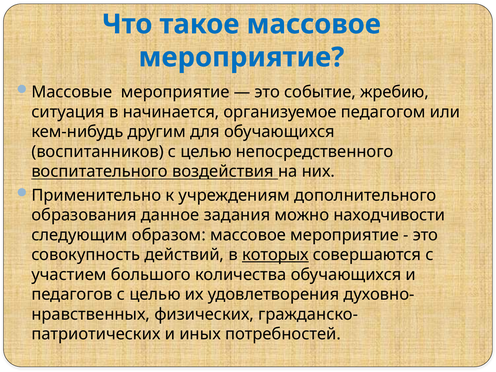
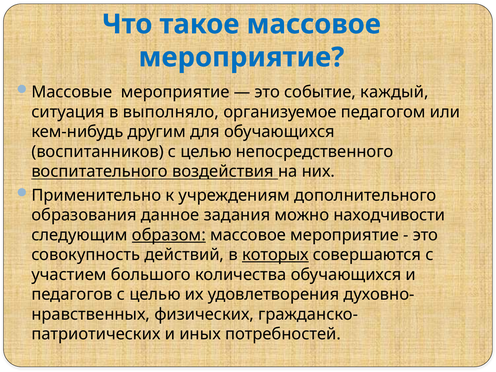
жребию: жребию -> каждый
начинается: начинается -> выполняло
образом underline: none -> present
